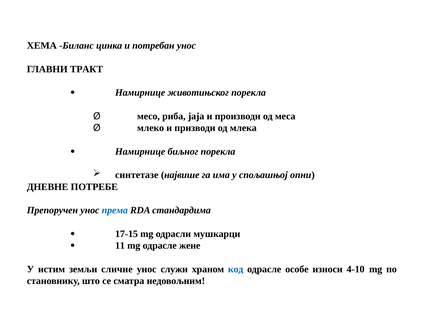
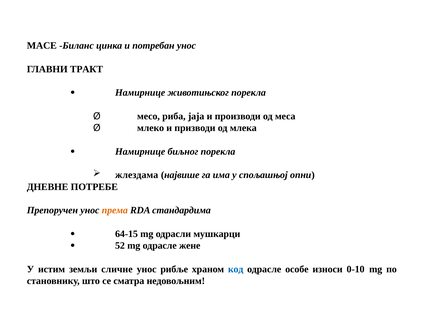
ХЕМА: ХЕМА -> МАСЕ
синтетазе: синтетазе -> жлездама
према colour: blue -> orange
17-15: 17-15 -> 64-15
11: 11 -> 52
служи: служи -> рибље
4-10: 4-10 -> 0-10
